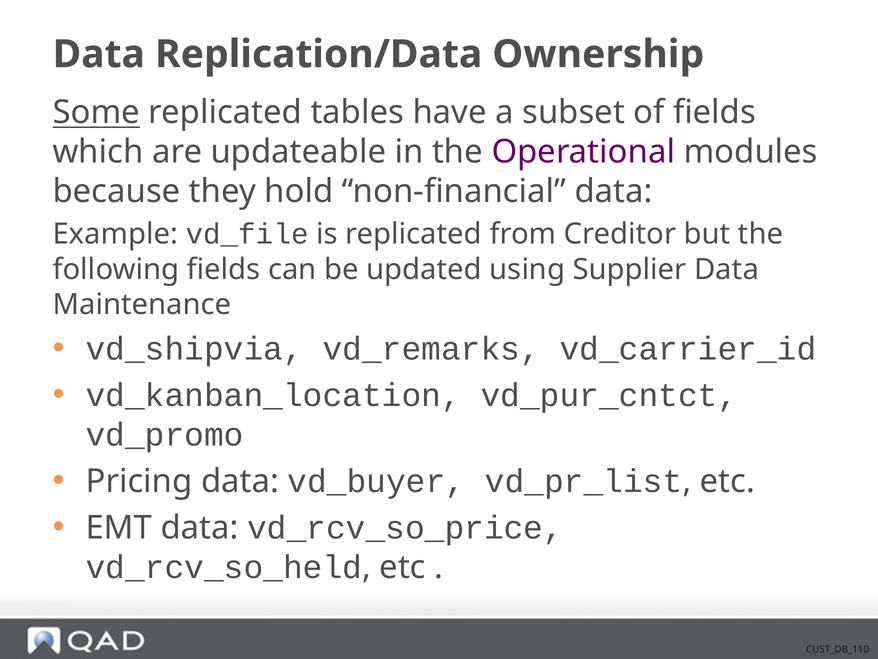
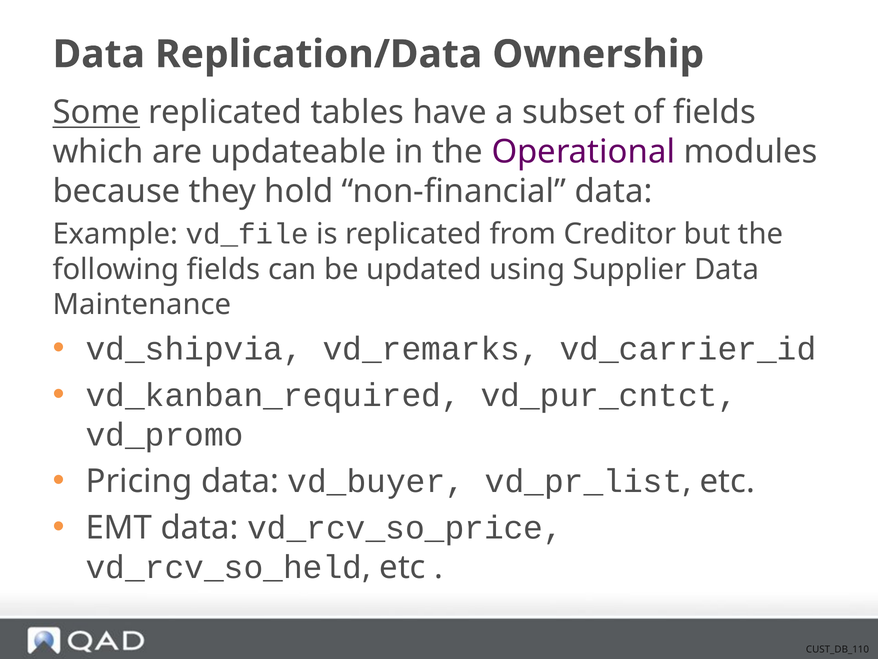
vd_kanban_location: vd_kanban_location -> vd_kanban_required
